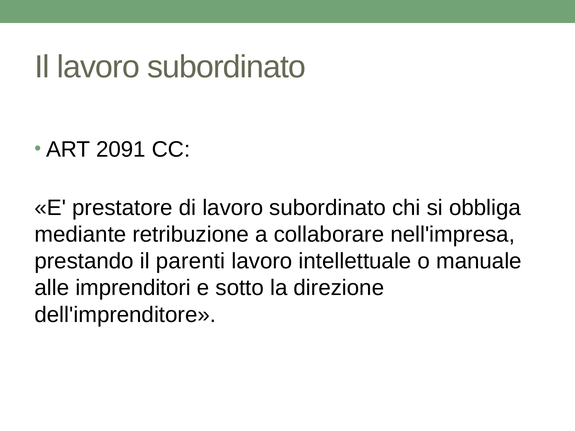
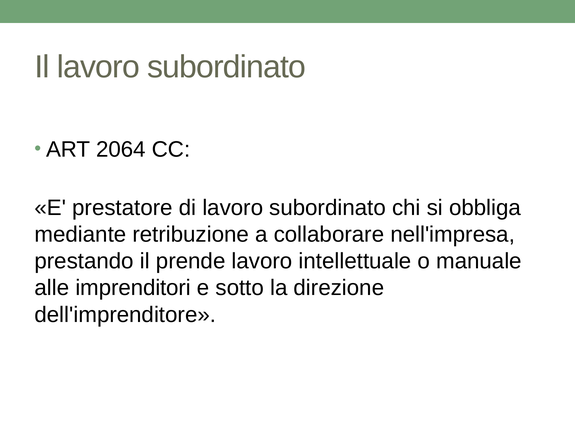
2091: 2091 -> 2064
parenti: parenti -> prende
